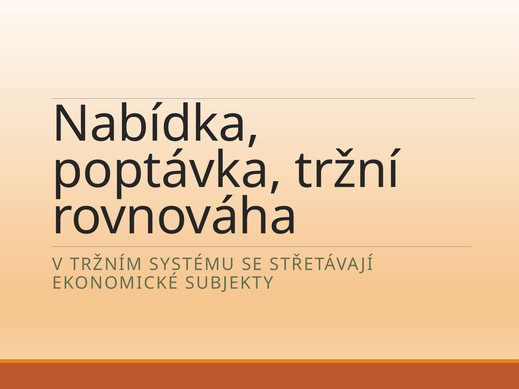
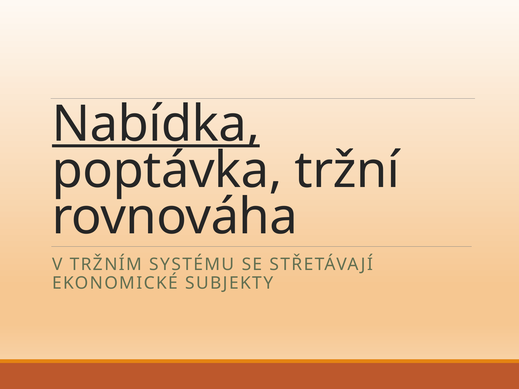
Nabídka underline: none -> present
